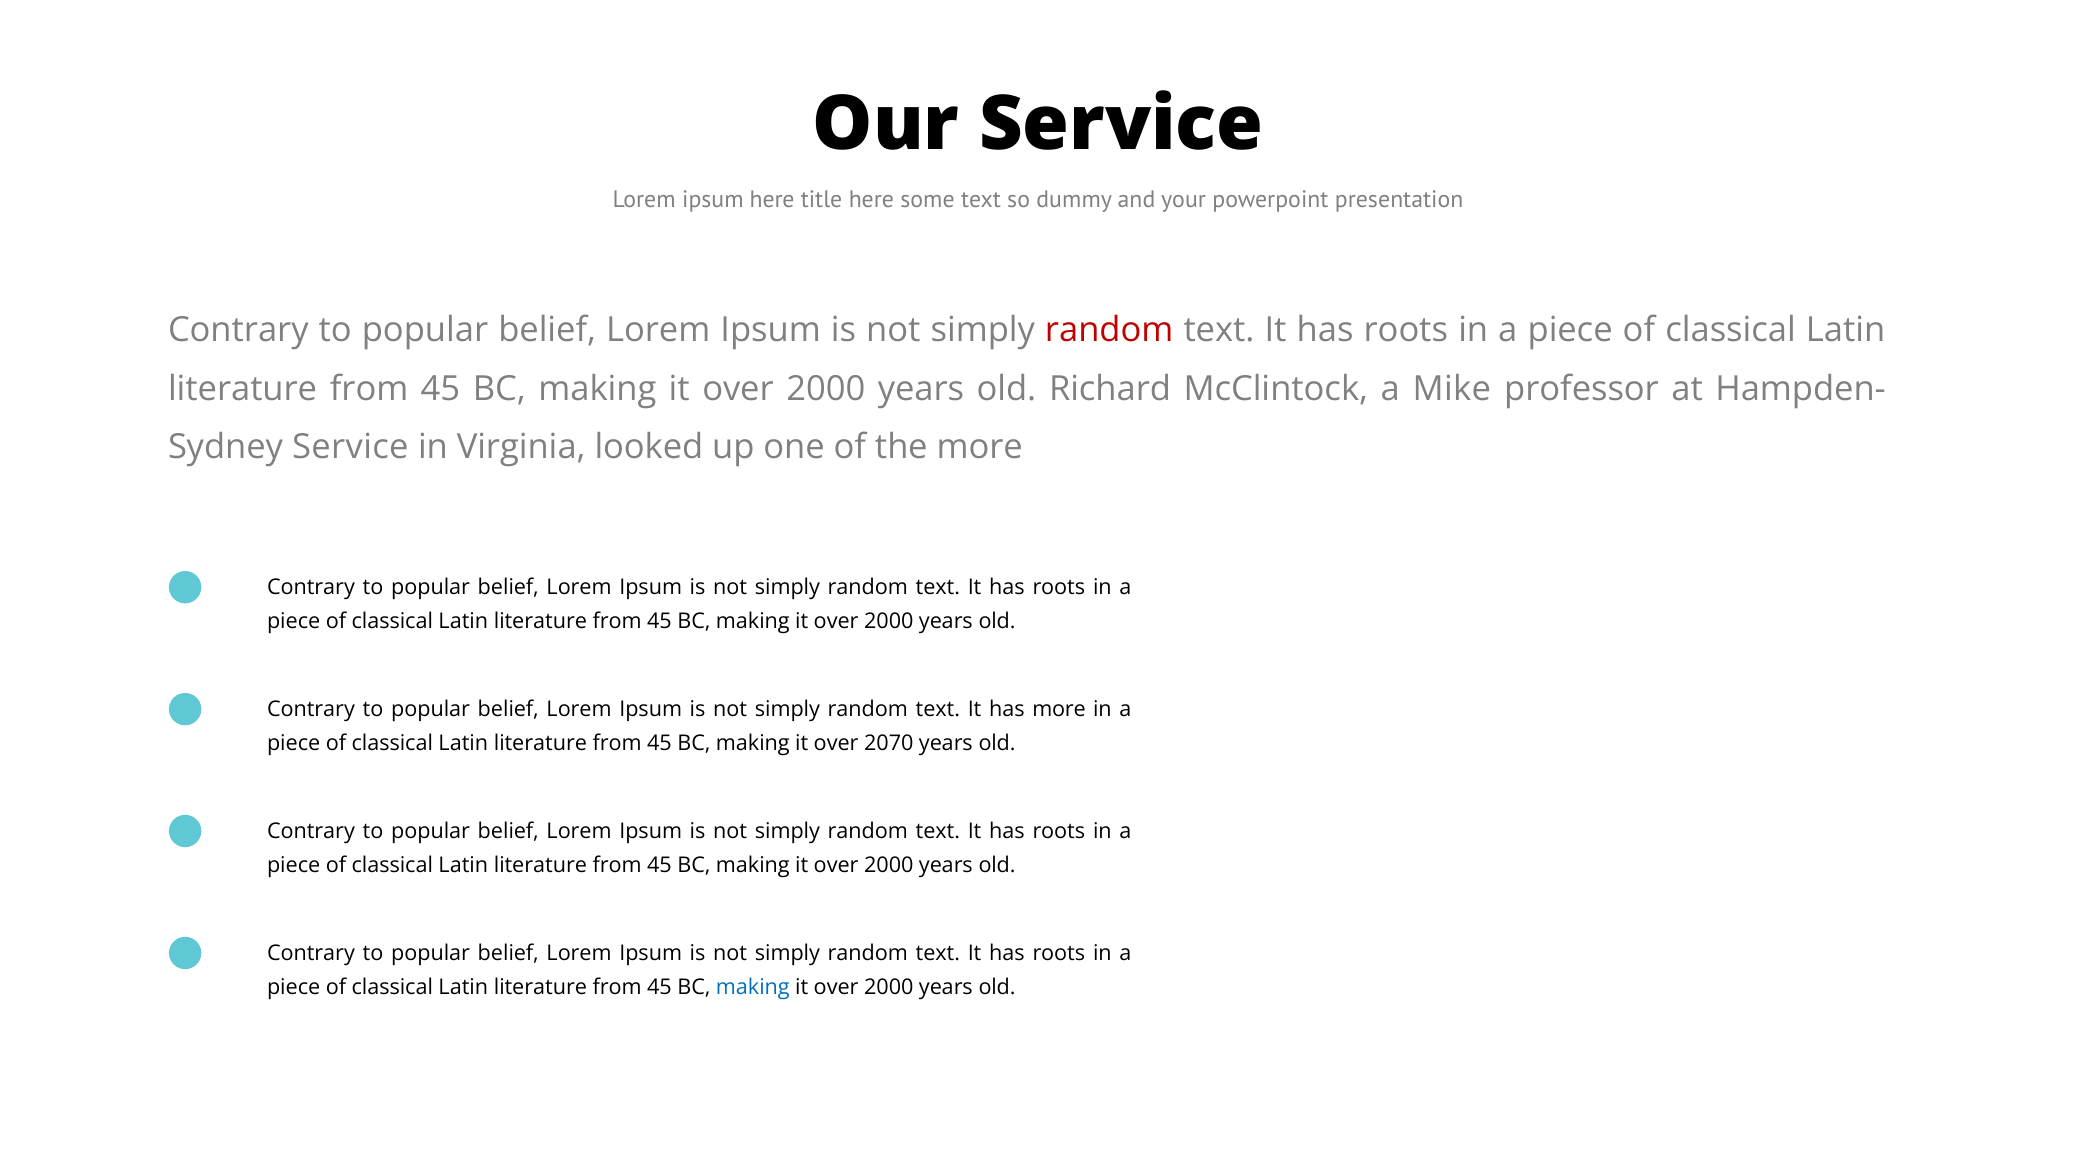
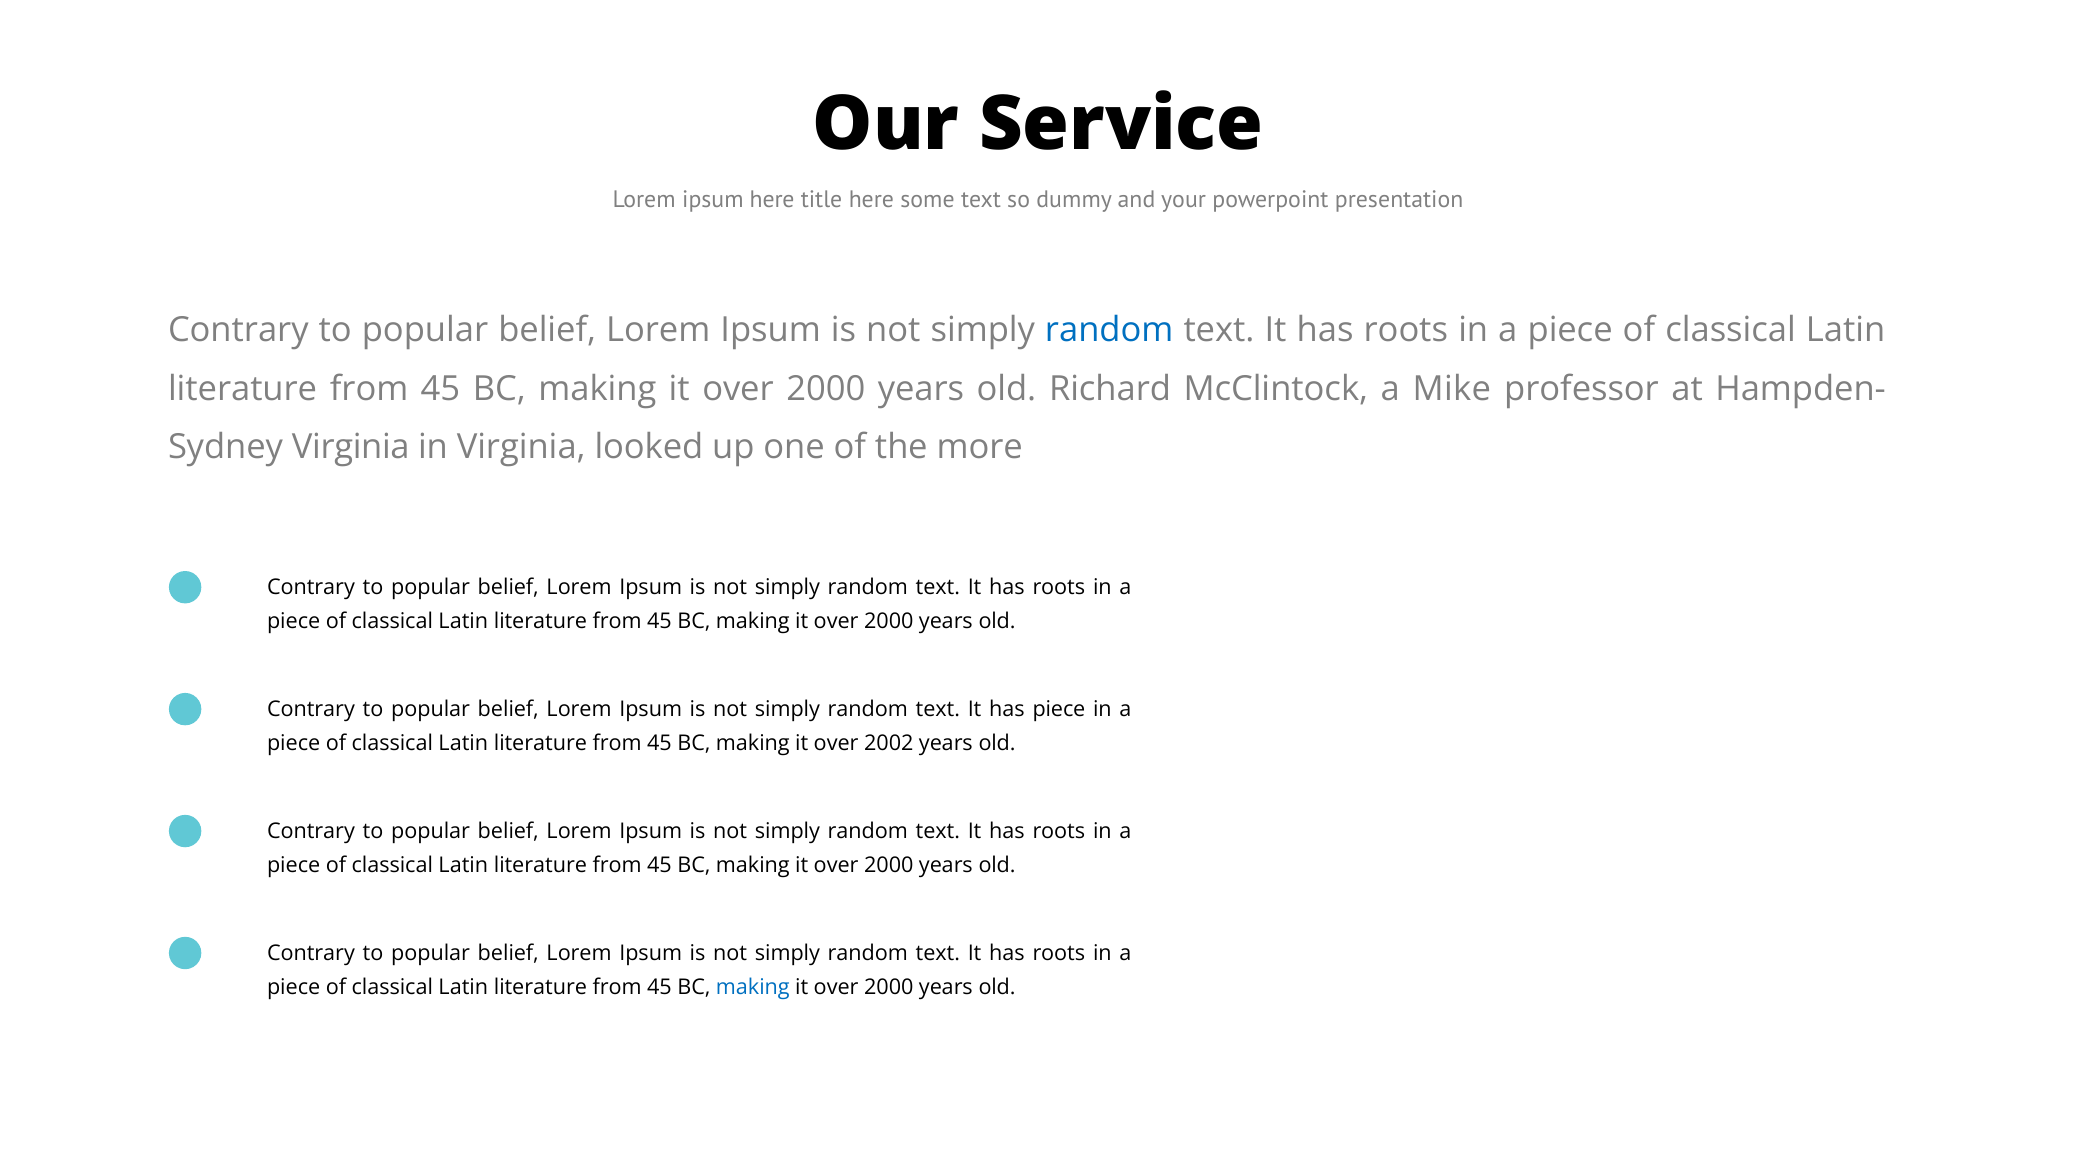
random at (1109, 330) colour: red -> blue
Service at (350, 447): Service -> Virginia
has more: more -> piece
2070: 2070 -> 2002
